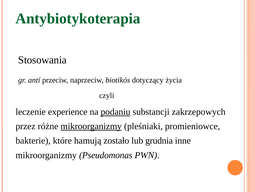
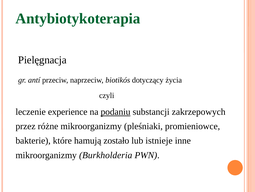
Stosowania: Stosowania -> Pielęgnacja
mikroorganizmy at (91, 126) underline: present -> none
grudnia: grudnia -> istnieje
Pseudomonas: Pseudomonas -> Burkholderia
